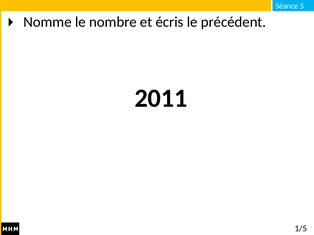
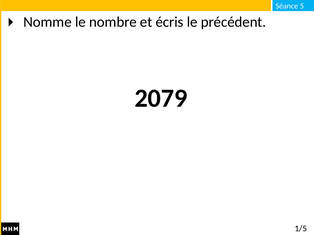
2011: 2011 -> 2079
